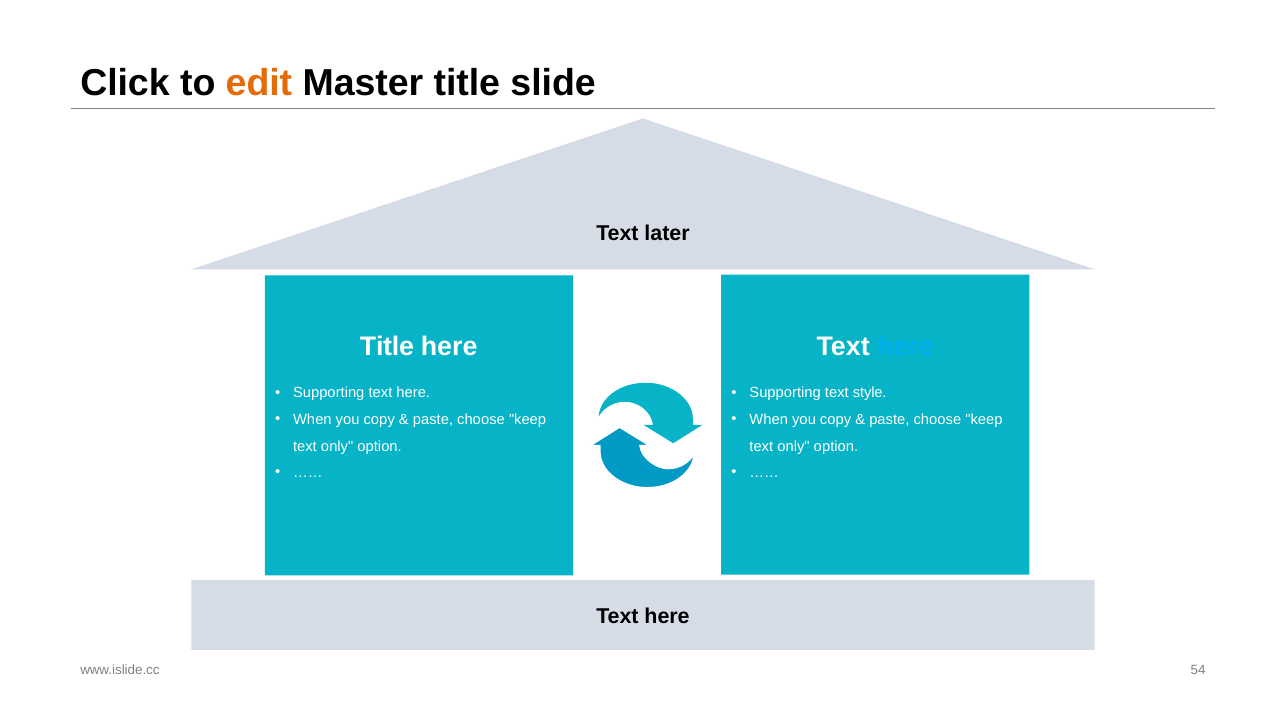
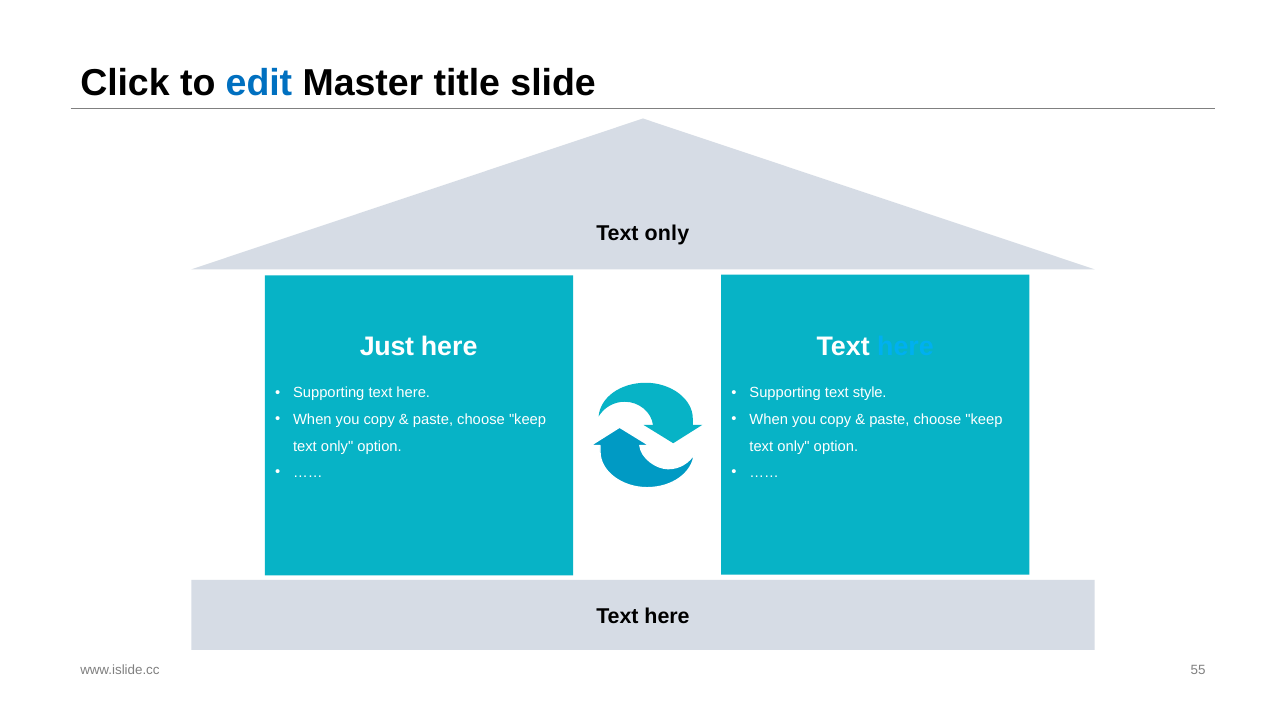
edit colour: orange -> blue
later at (667, 233): later -> only
Title at (387, 347): Title -> Just
54: 54 -> 55
